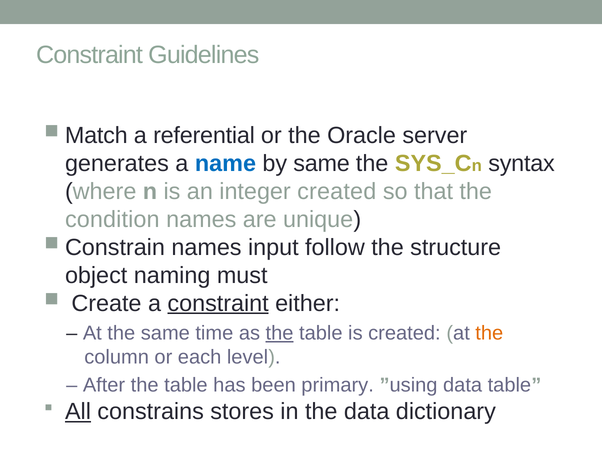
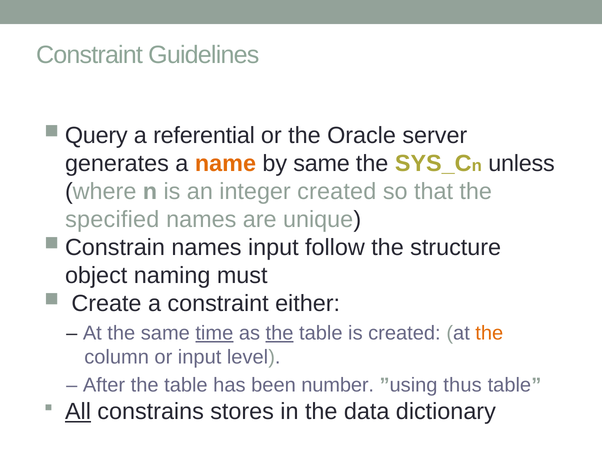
Match: Match -> Query
name colour: blue -> orange
syntax: syntax -> unless
condition: condition -> specified
constraint at (218, 304) underline: present -> none
time underline: none -> present
or each: each -> input
primary: primary -> number
”using data: data -> thus
